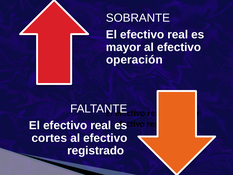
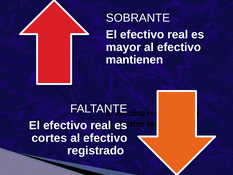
operación: operación -> mantienen
